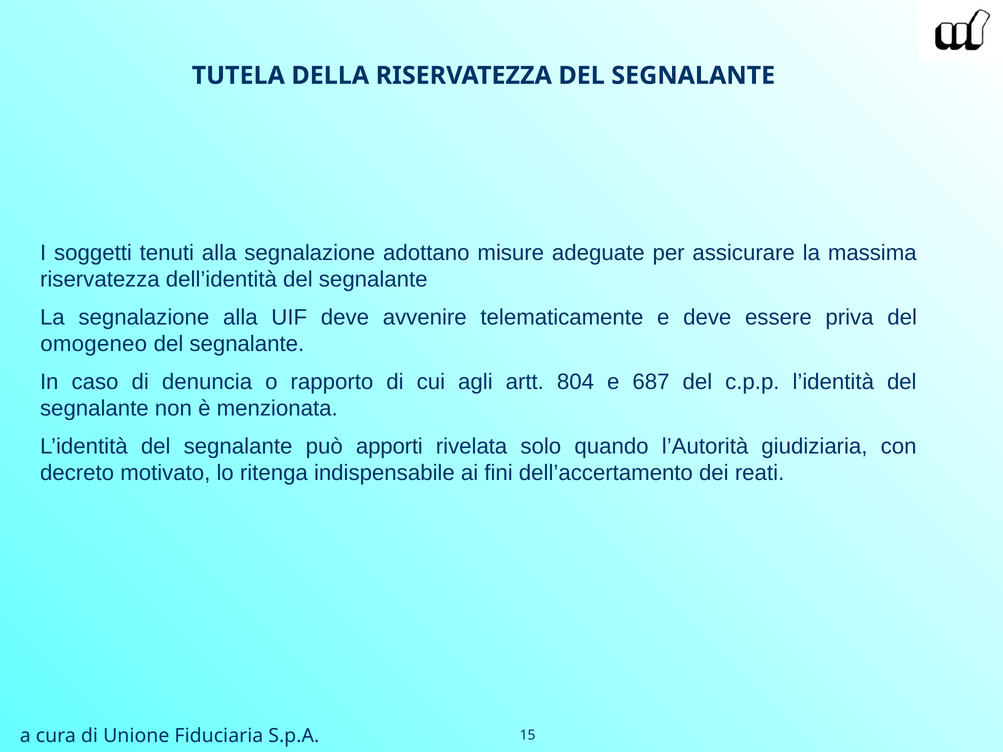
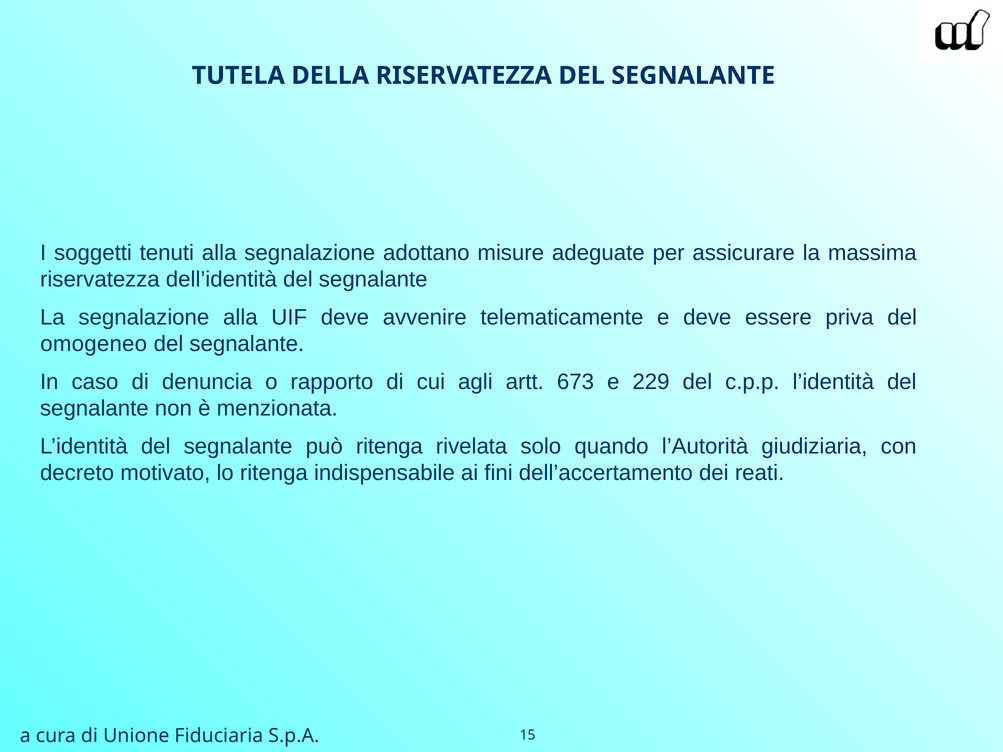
804: 804 -> 673
687: 687 -> 229
può apporti: apporti -> ritenga
